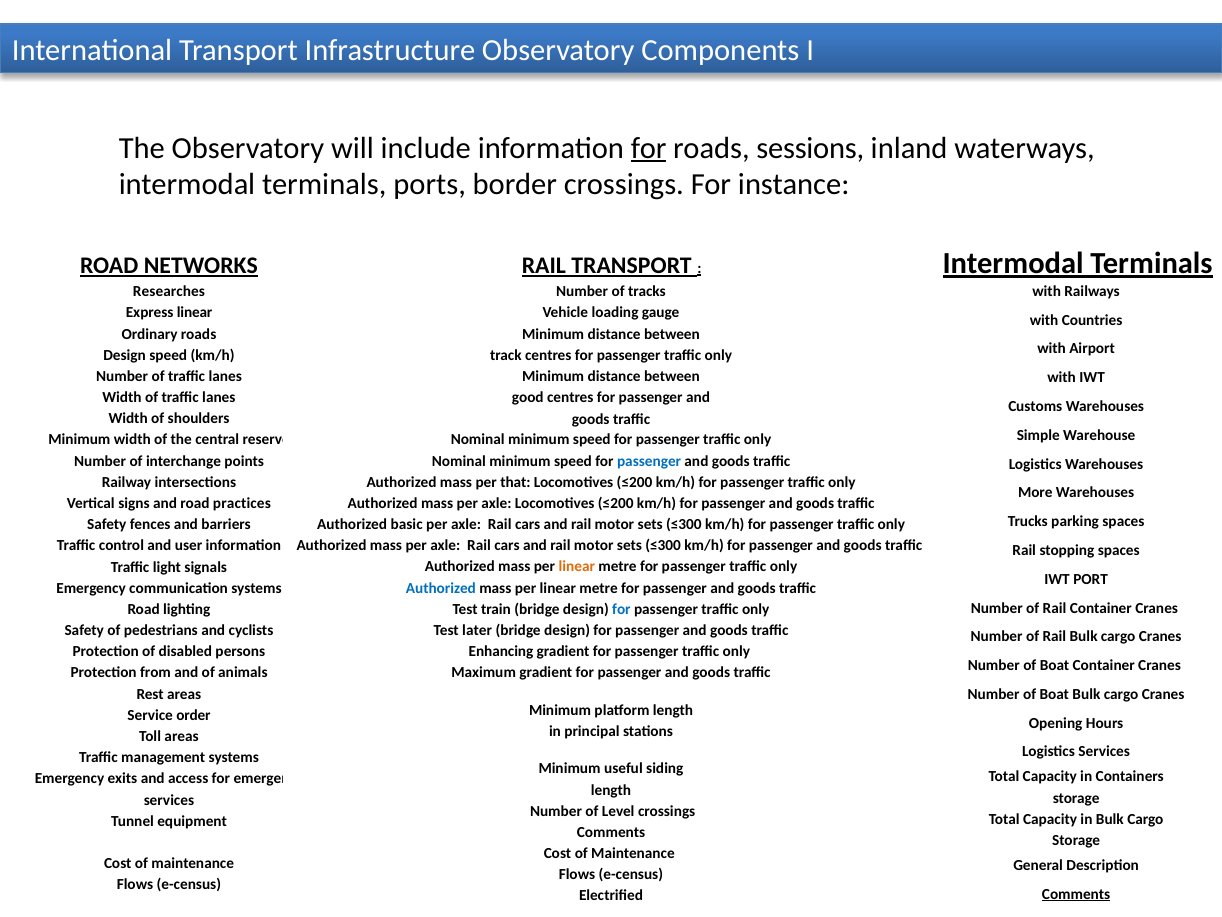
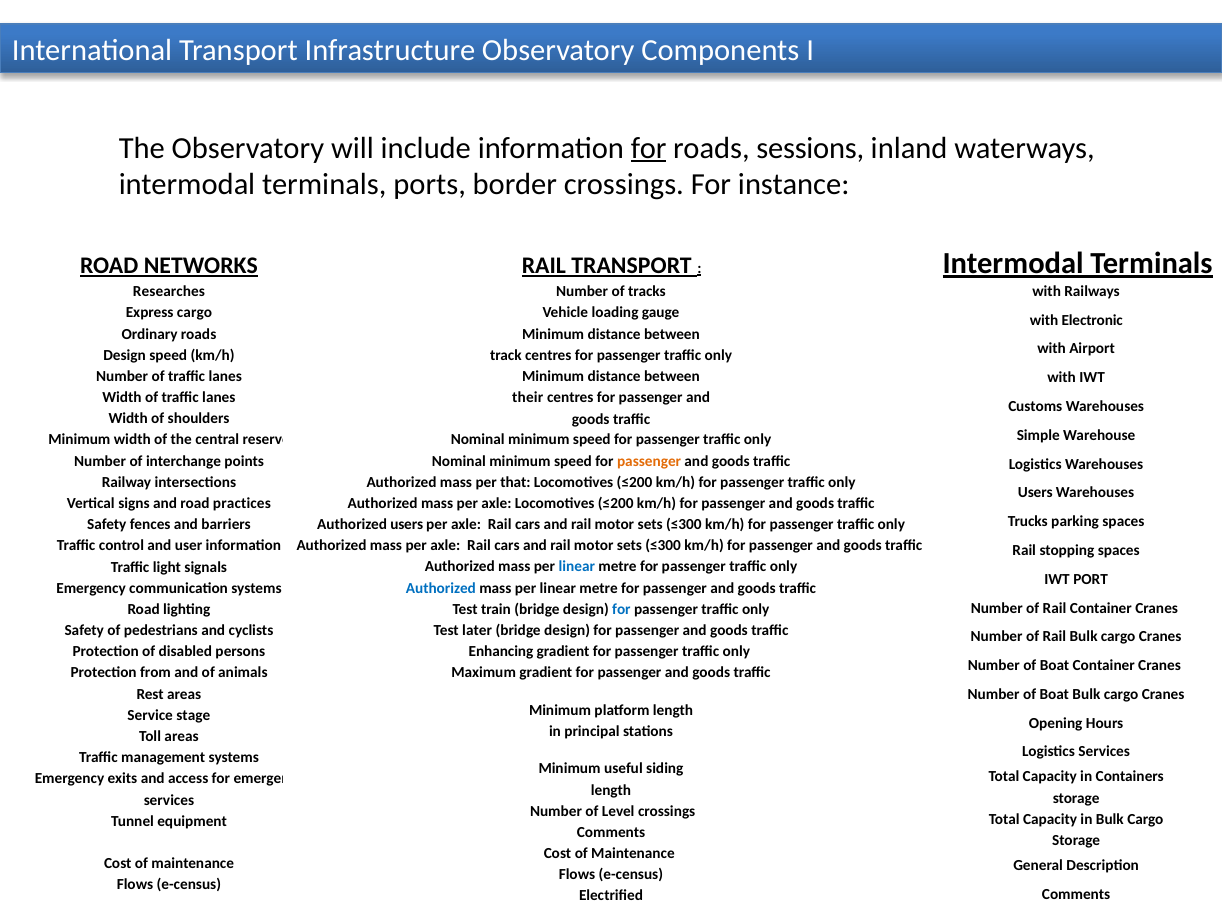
Express linear: linear -> cargo
Countries: Countries -> Electronic
good: good -> their
passenger at (649, 461) colour: blue -> orange
More at (1035, 493): More -> Users
Authorized basic: basic -> users
linear at (577, 567) colour: orange -> blue
order: order -> stage
Comments at (1076, 894) underline: present -> none
